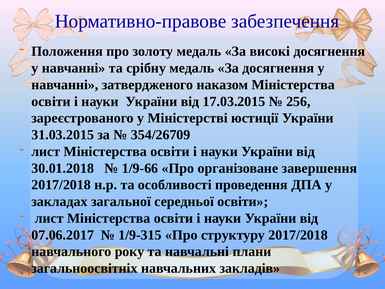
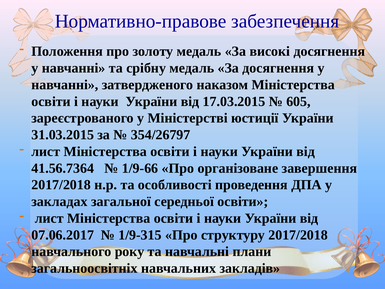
256: 256 -> 605
354/26709: 354/26709 -> 354/26797
30.01.2018: 30.01.2018 -> 41.56.7364
